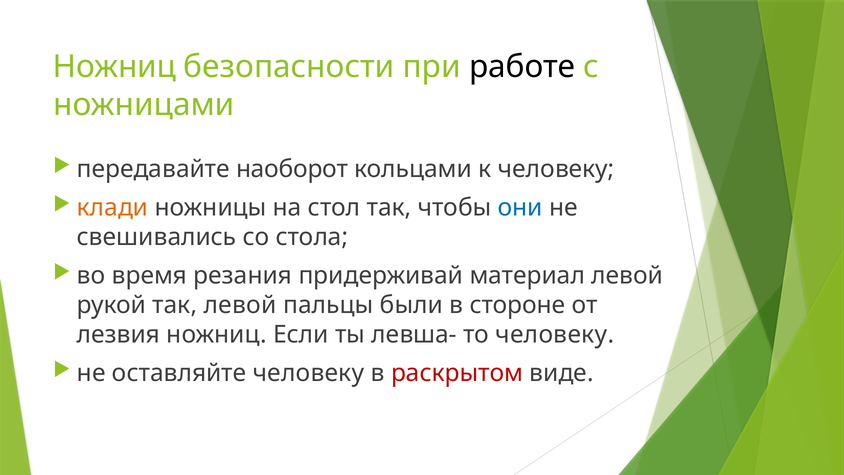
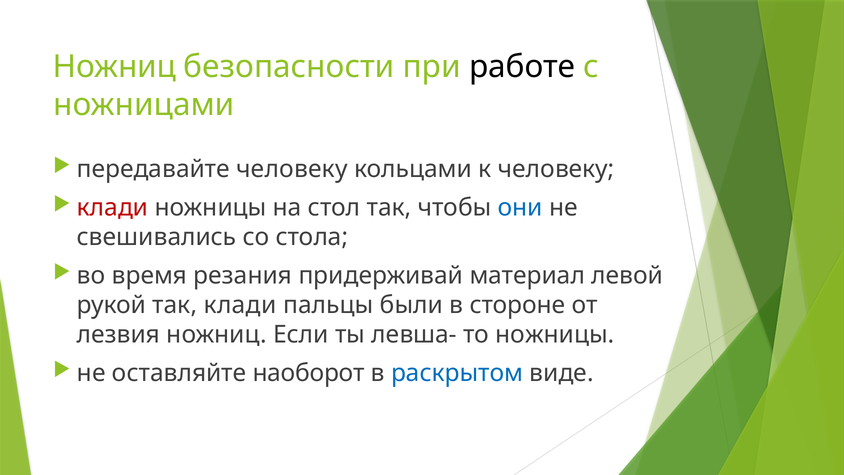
передавайте наоборот: наоборот -> человеку
клади at (113, 208) colour: orange -> red
так левой: левой -> клади
то человеку: человеку -> ножницы
оставляйте человеку: человеку -> наоборот
раскрытом colour: red -> blue
